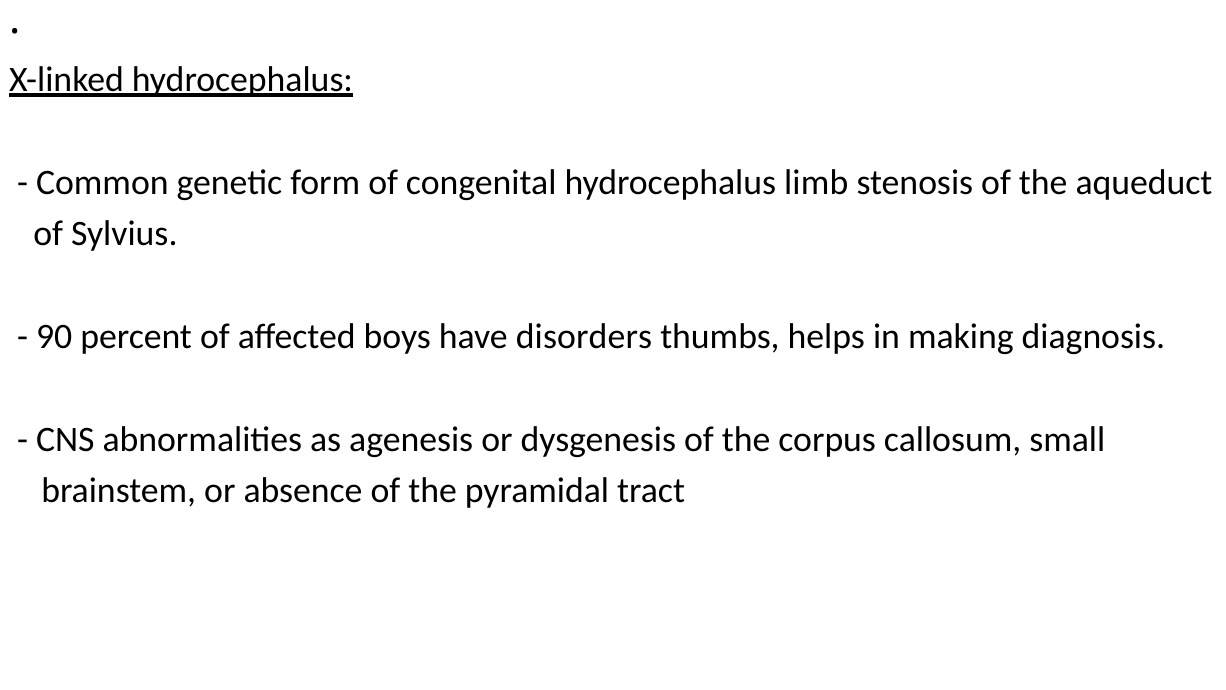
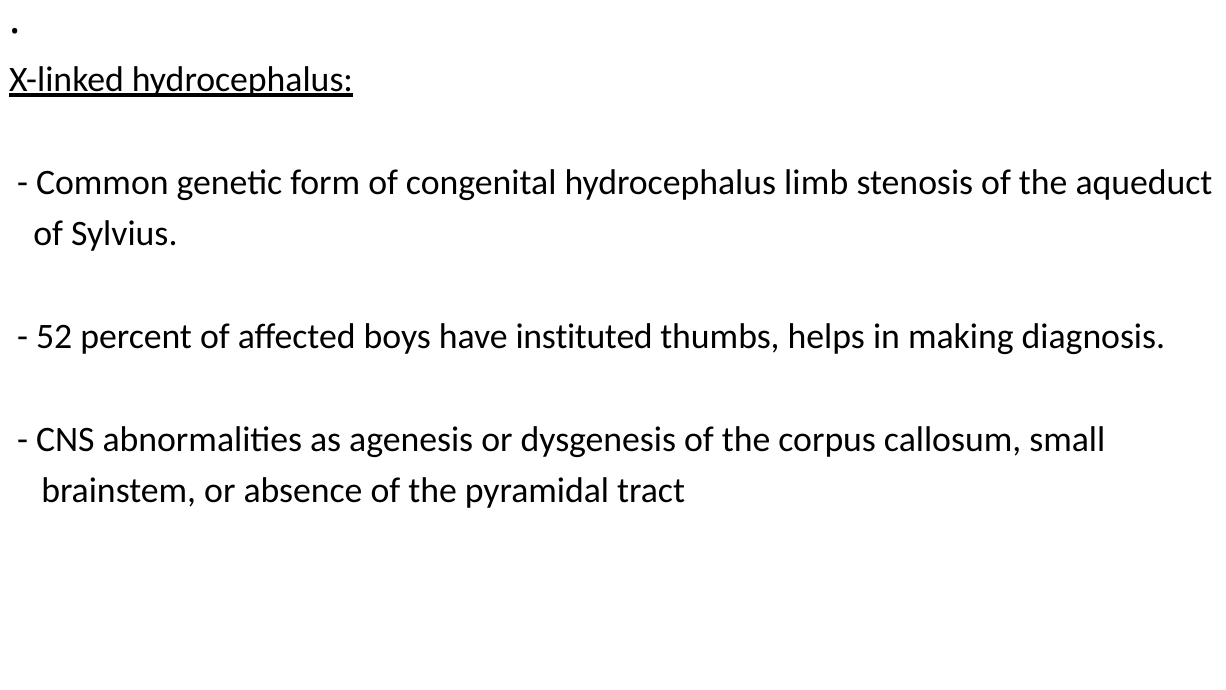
90: 90 -> 52
disorders: disorders -> instituted
